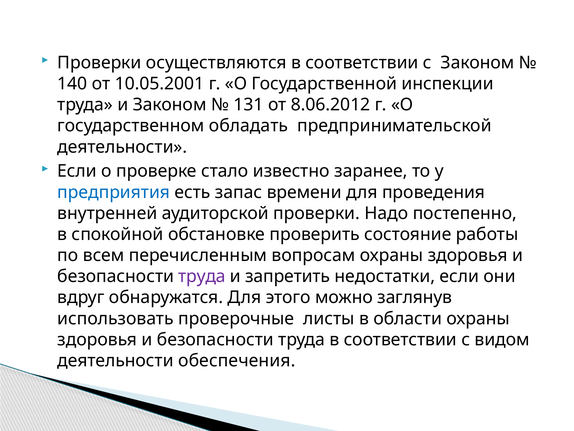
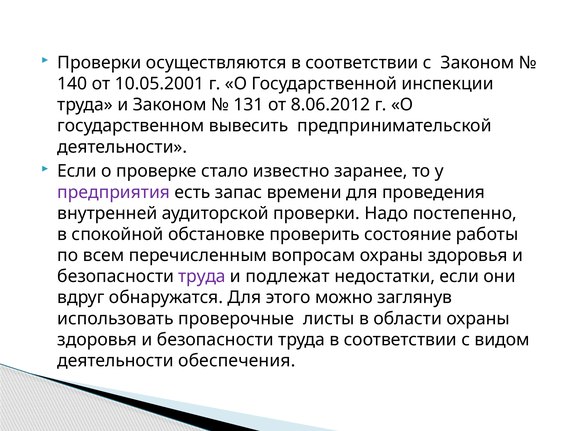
обладать: обладать -> вывесить
предприятия colour: blue -> purple
запретить: запретить -> подлежат
